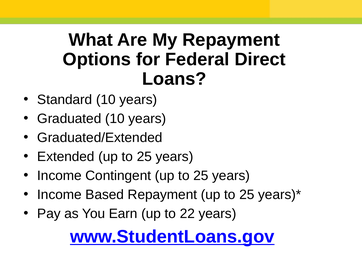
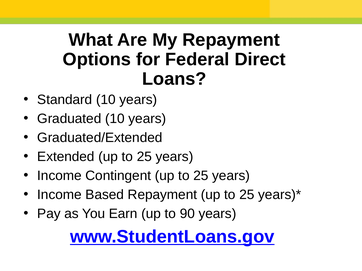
22: 22 -> 90
